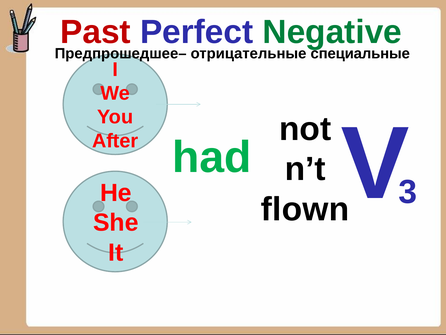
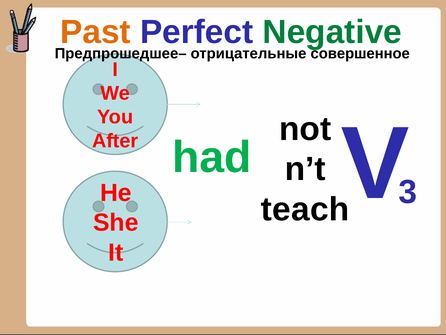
Past colour: red -> orange
специальные: специальные -> совершенное
flown: flown -> teach
